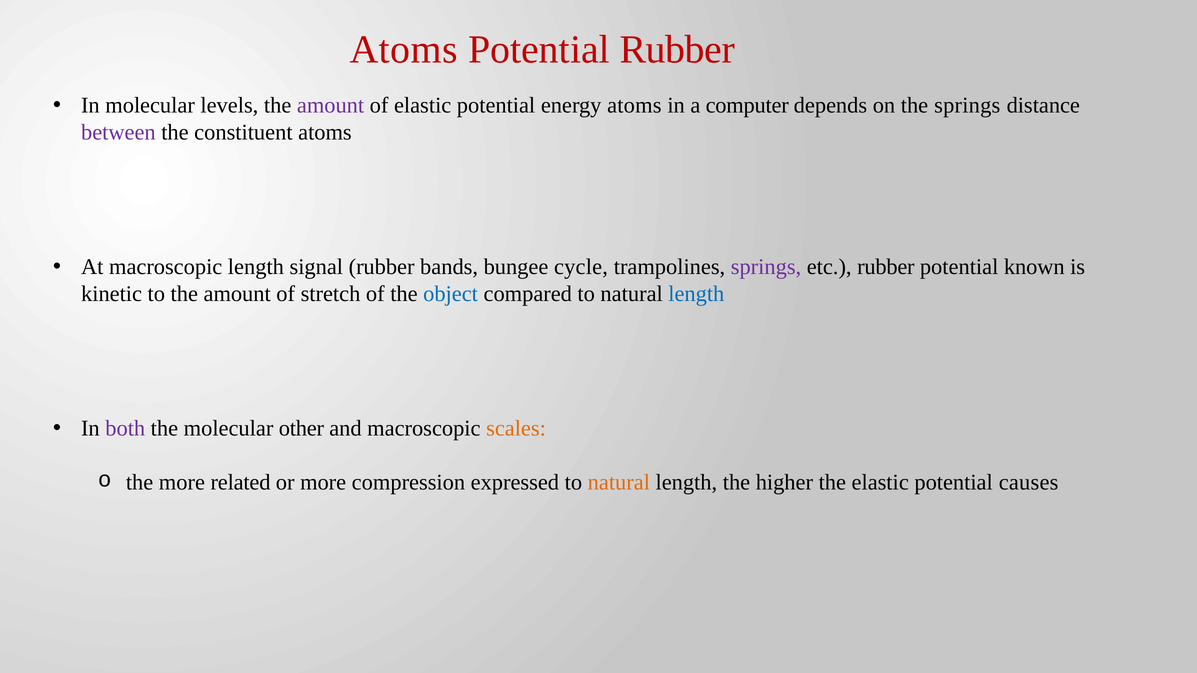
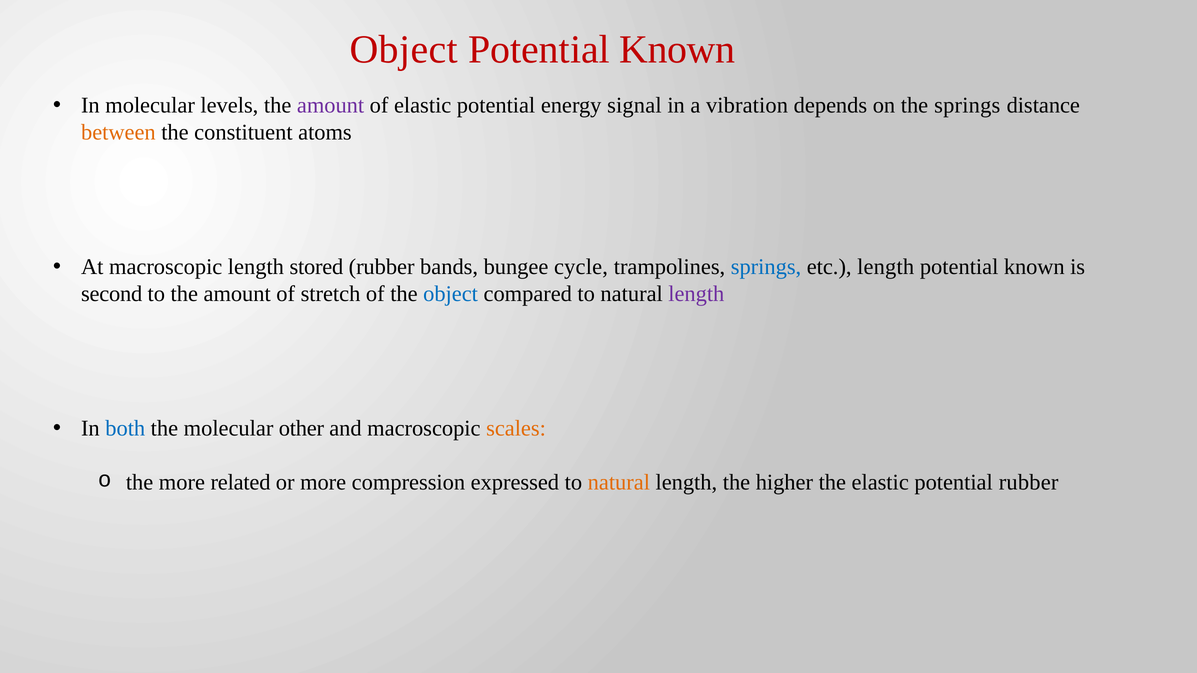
Atoms at (404, 50): Atoms -> Object
Rubber at (677, 50): Rubber -> Known
energy atoms: atoms -> signal
computer: computer -> vibration
between colour: purple -> orange
signal: signal -> stored
springs at (766, 267) colour: purple -> blue
etc rubber: rubber -> length
kinetic: kinetic -> second
length at (696, 294) colour: blue -> purple
both colour: purple -> blue
potential causes: causes -> rubber
